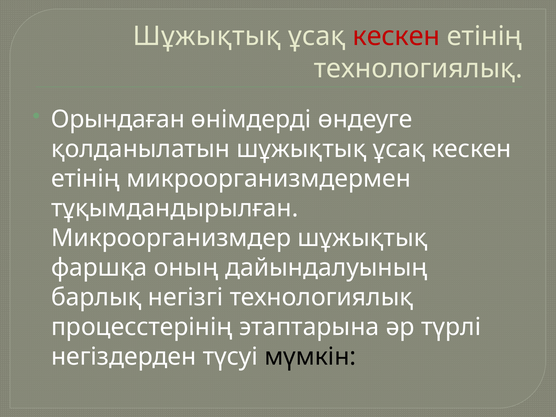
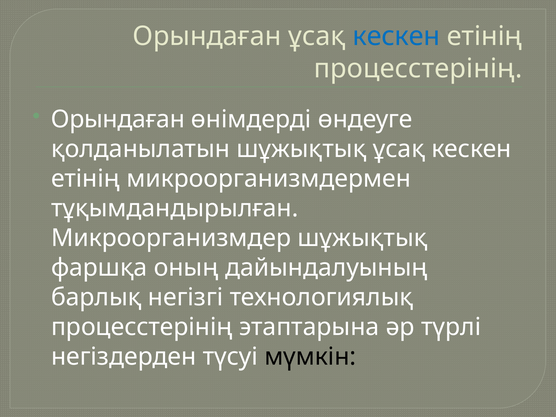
Шұжықтық at (207, 36): Шұжықтық -> Орындаған
кескен at (396, 36) colour: red -> blue
технологиялық at (418, 69): технологиялық -> процесстерінің
